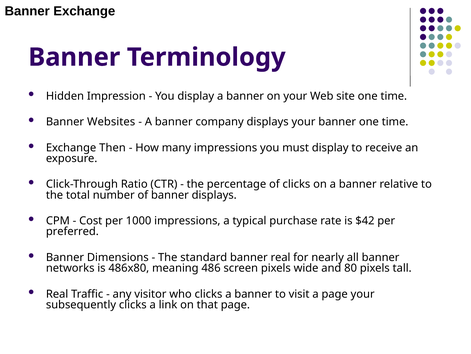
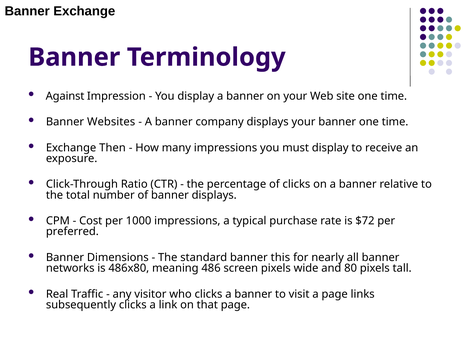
Hidden: Hidden -> Against
$42: $42 -> $72
banner real: real -> this
page your: your -> links
